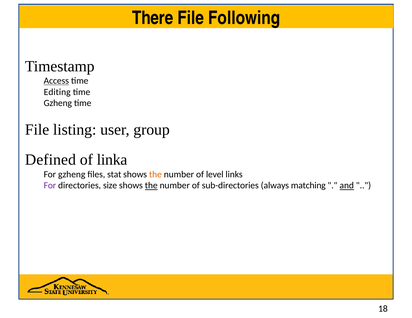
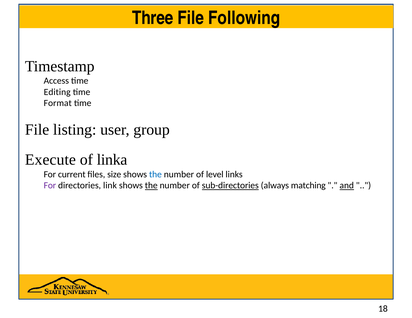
There: There -> Three
Access underline: present -> none
Gzheng at (58, 103): Gzheng -> Format
Defined: Defined -> Execute
For gzheng: gzheng -> current
stat: stat -> size
the at (155, 175) colour: orange -> blue
size: size -> link
sub-directories underline: none -> present
